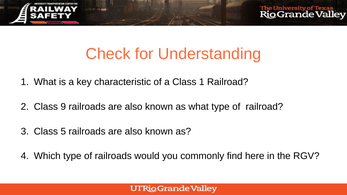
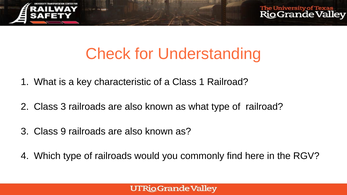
Class 9: 9 -> 3
5: 5 -> 9
